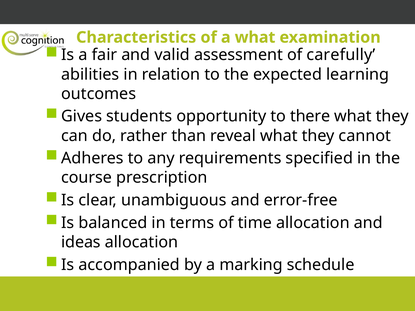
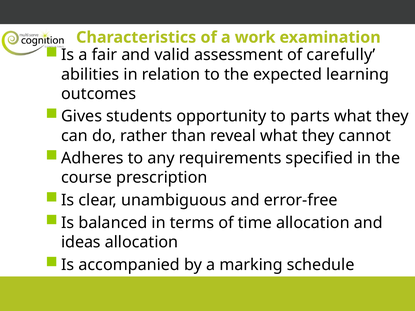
a what: what -> work
there: there -> parts
